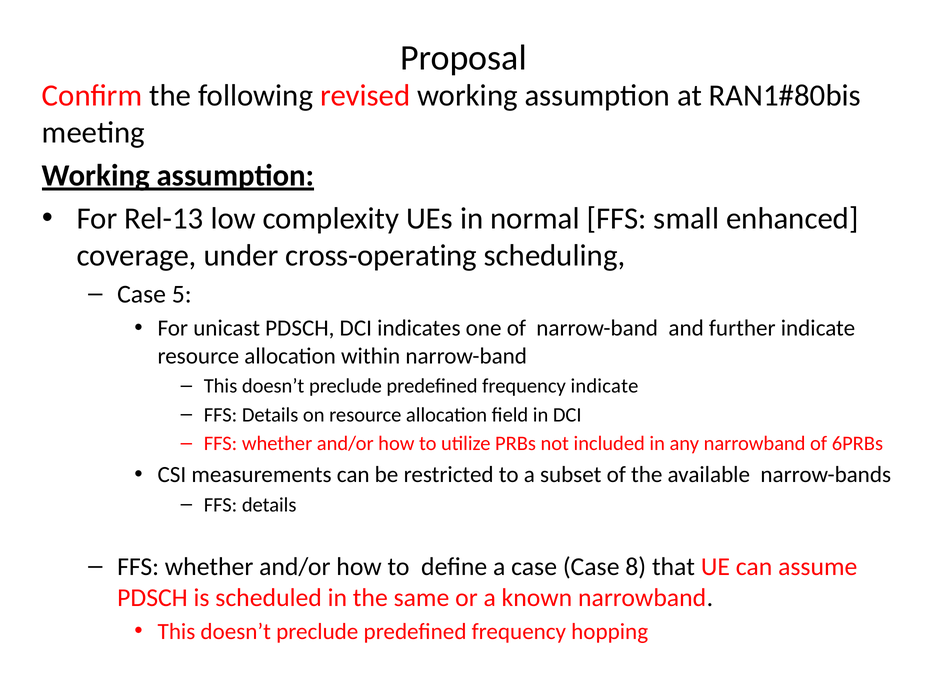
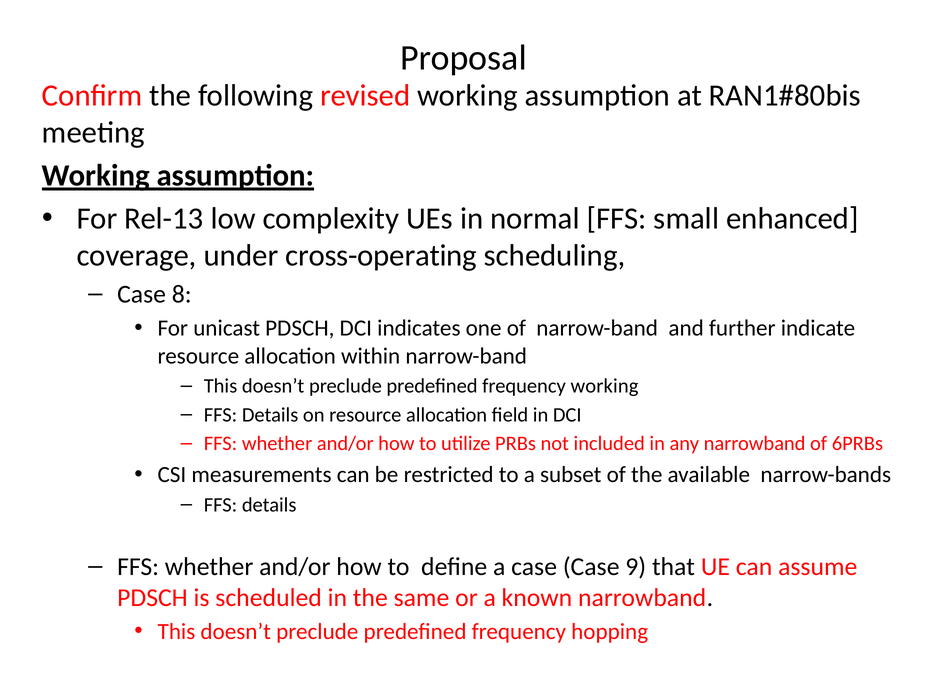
5: 5 -> 8
frequency indicate: indicate -> working
8: 8 -> 9
